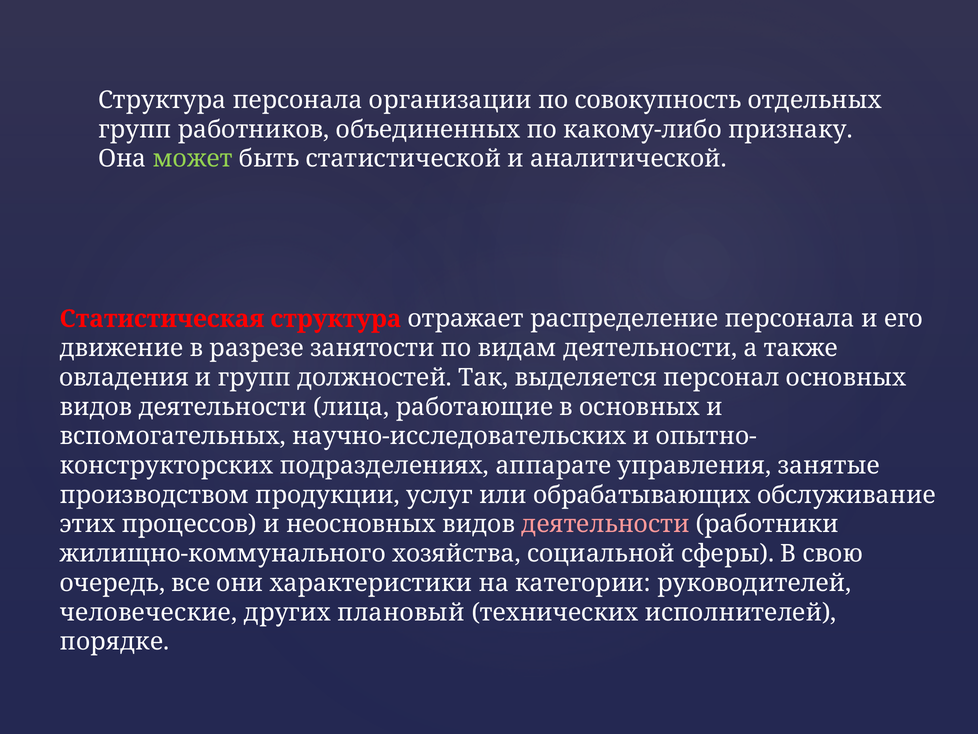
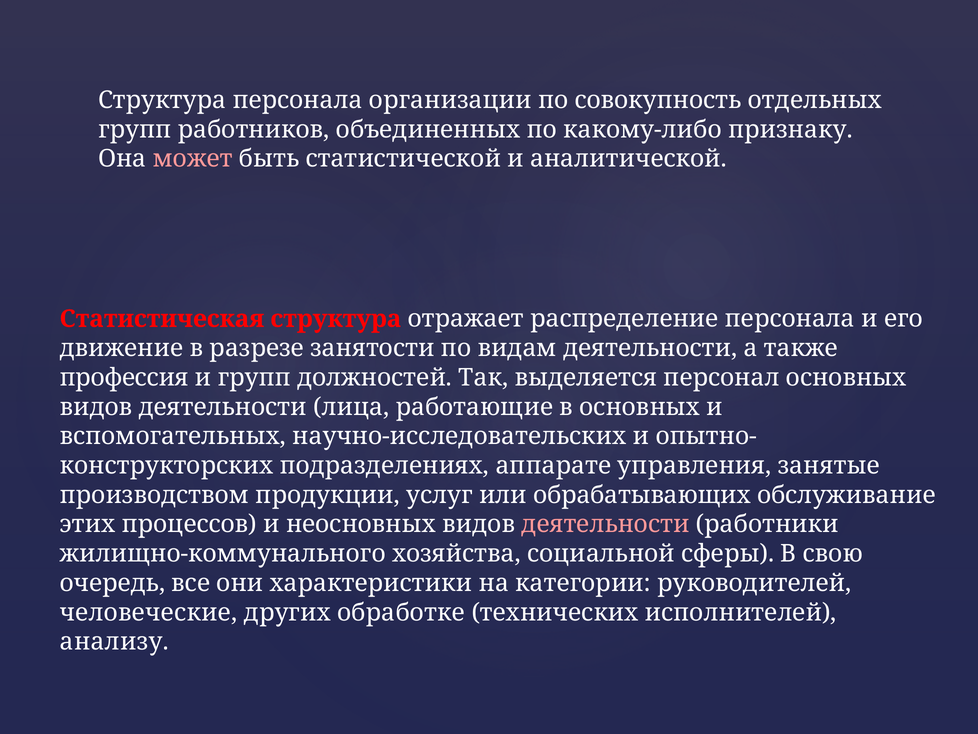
может colour: light green -> pink
овладения: овладения -> профессия
плановый: плановый -> обработке
порядке: порядке -> анализу
